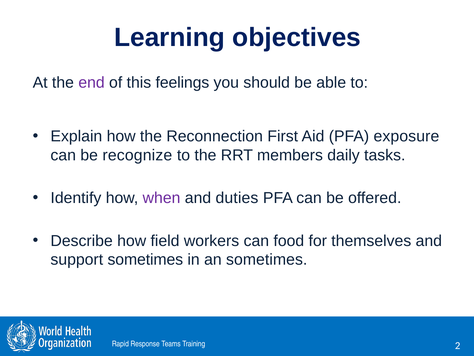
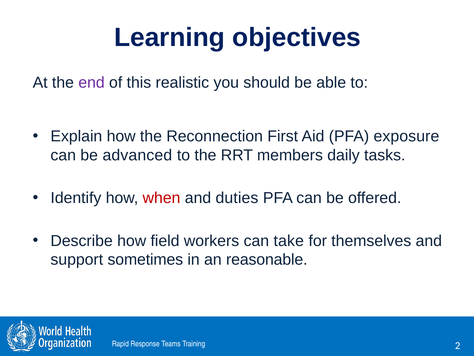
feelings: feelings -> realistic
recognize: recognize -> advanced
when colour: purple -> red
food: food -> take
an sometimes: sometimes -> reasonable
